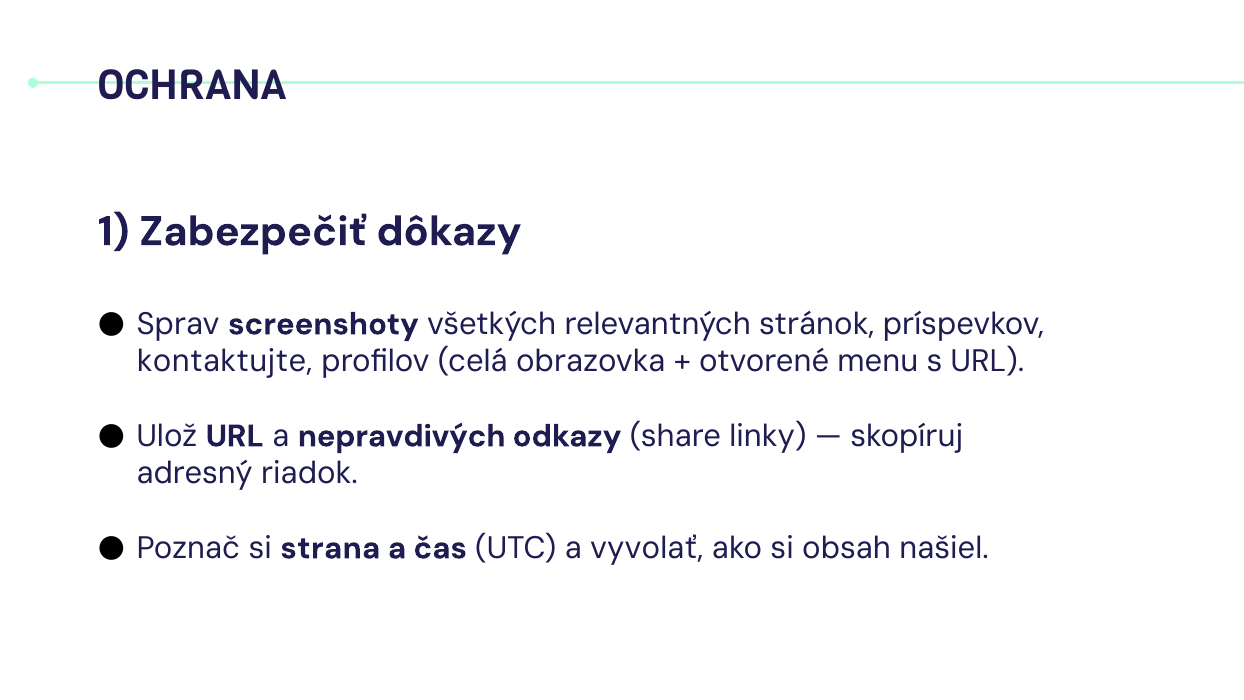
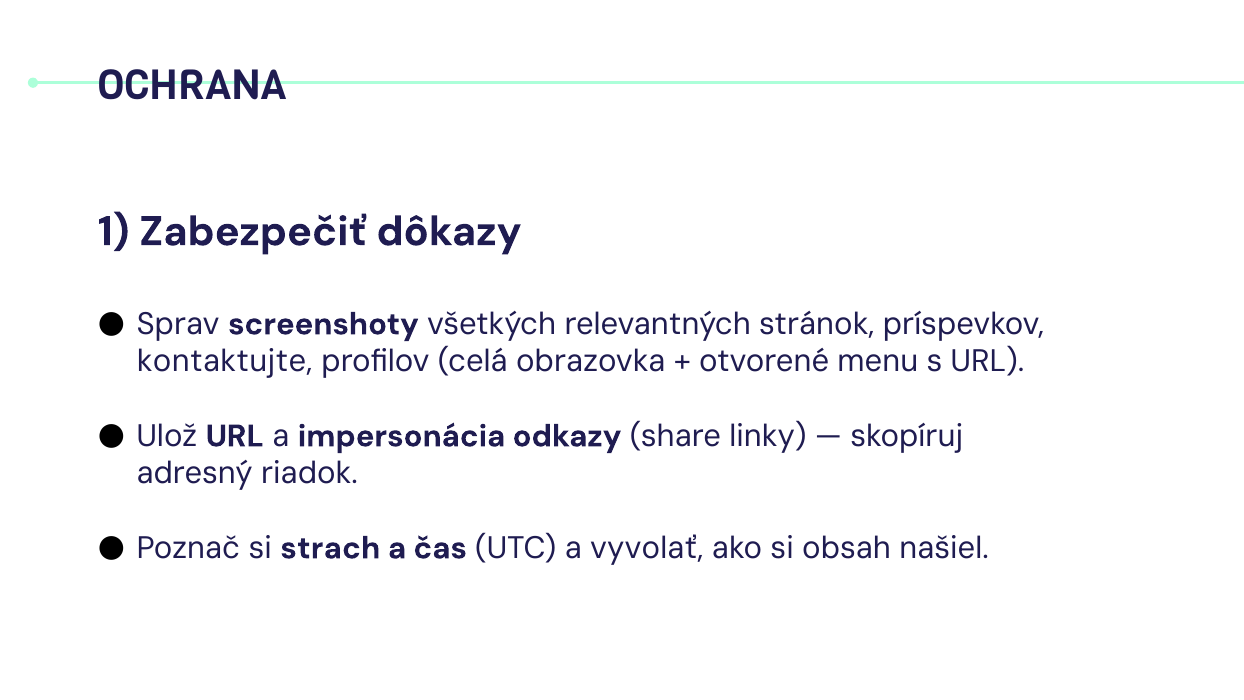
nepravdivých: nepravdivých -> impersonácia
strana: strana -> strach
